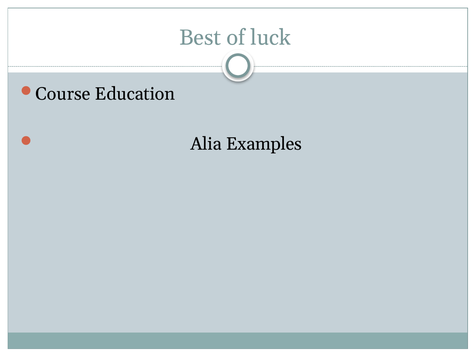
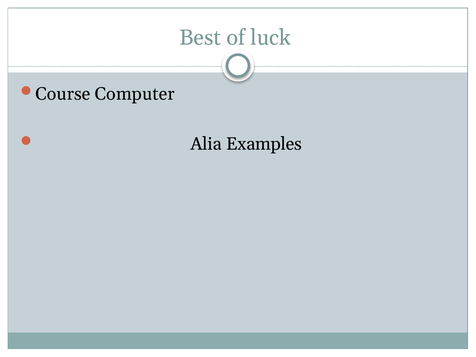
Education: Education -> Computer
